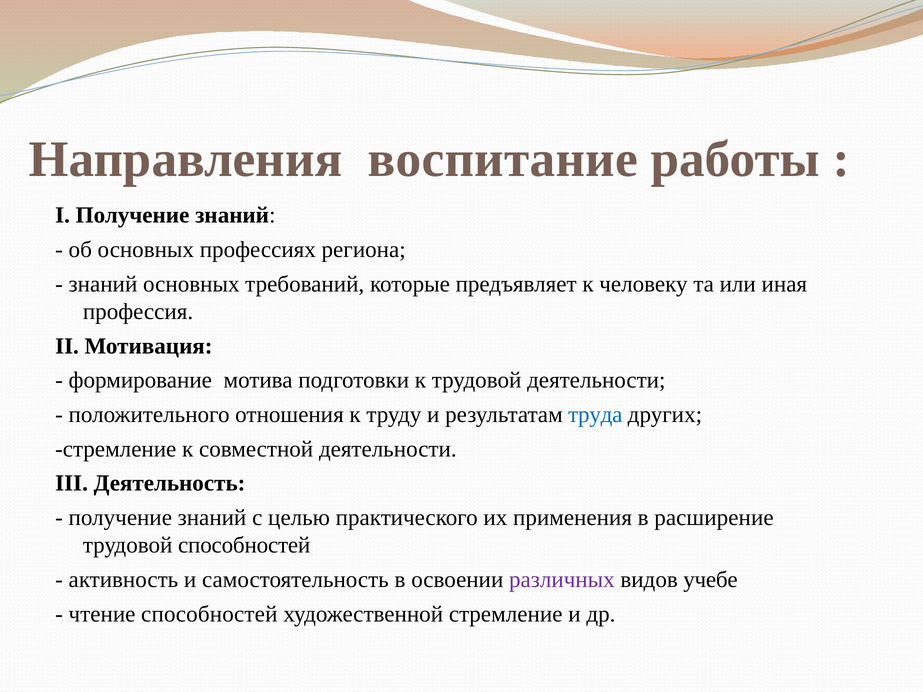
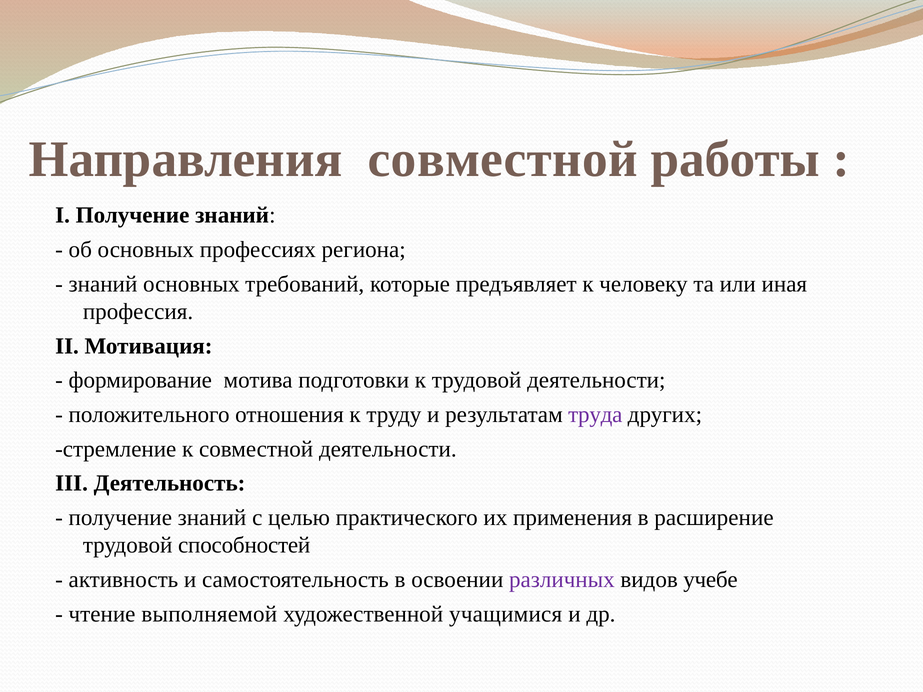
Направления воспитание: воспитание -> совместной
труда colour: blue -> purple
чтение способностей: способностей -> выполняемой
художественной стремление: стремление -> учащимися
